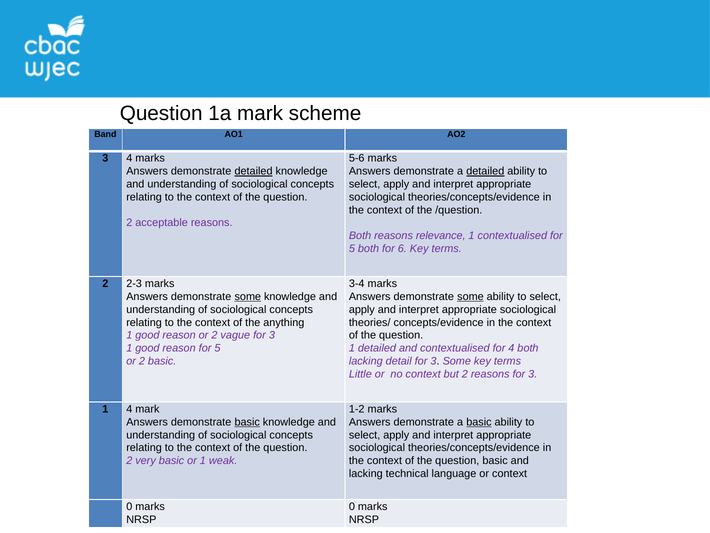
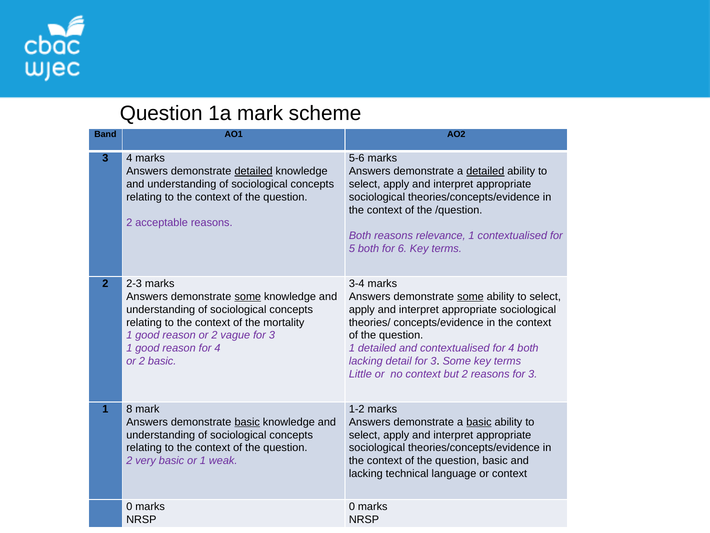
anything: anything -> mortality
reason for 5: 5 -> 4
1 4: 4 -> 8
